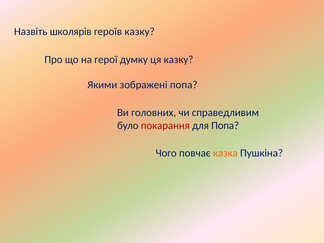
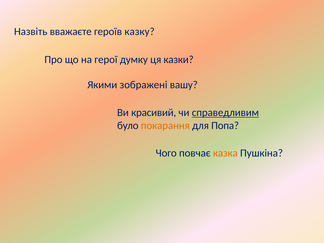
школярів: школярів -> вважаєте
ця казку: казку -> казки
зображені попа: попа -> вашу
головних: головних -> красивий
справедливим underline: none -> present
покарання colour: red -> orange
